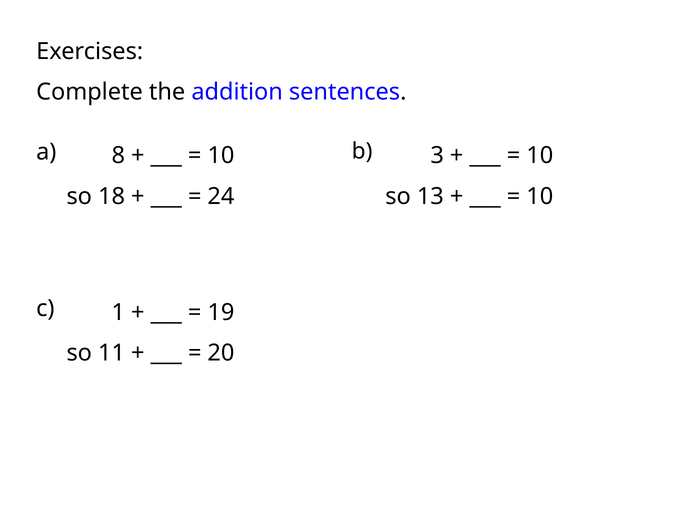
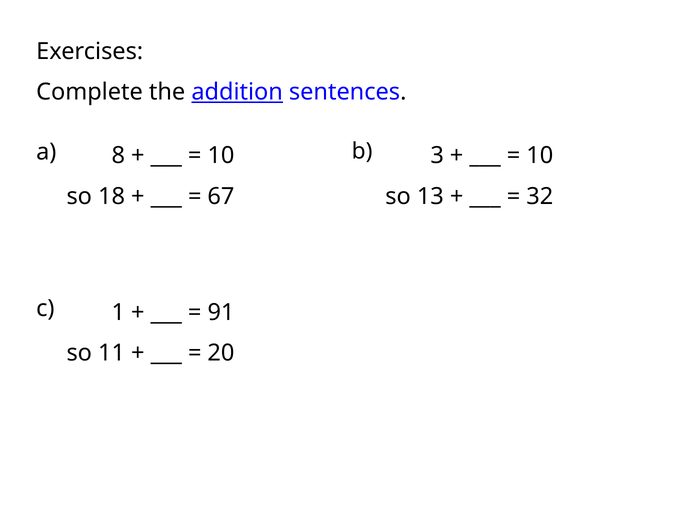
addition underline: none -> present
24: 24 -> 67
10 at (540, 196): 10 -> 32
19: 19 -> 91
